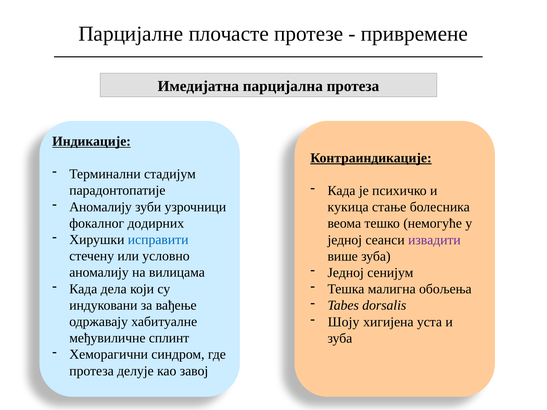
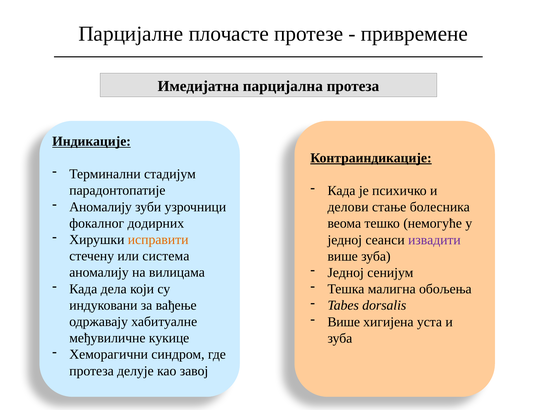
кукица: кукица -> делови
исправити colour: blue -> orange
условно: условно -> система
Шоју at (344, 322): Шоју -> Више
сплинт: сплинт -> кукице
